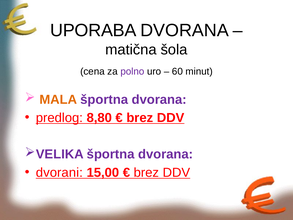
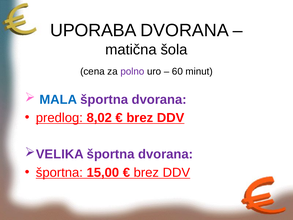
MALA colour: orange -> blue
8,80: 8,80 -> 8,02
dvorani at (59, 172): dvorani -> športna
